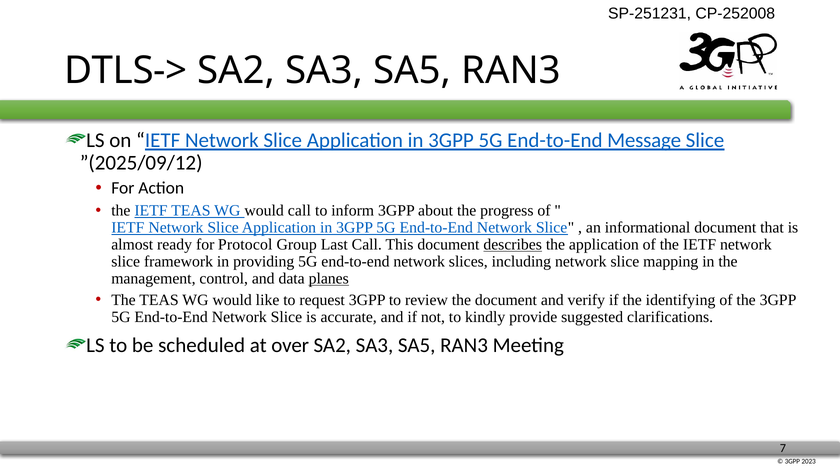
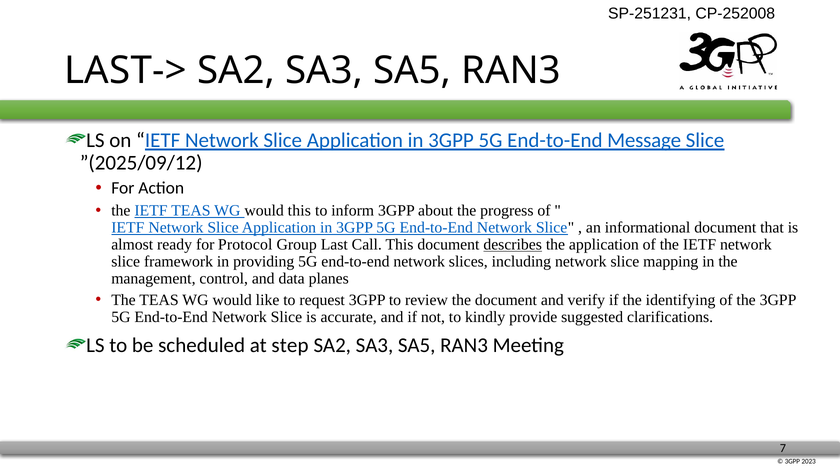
DTLS->: DTLS-> -> LAST->
would call: call -> this
planes underline: present -> none
over: over -> step
